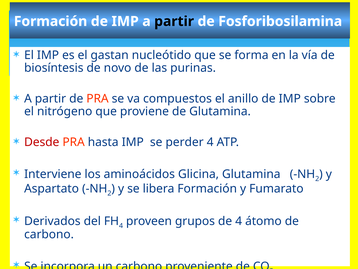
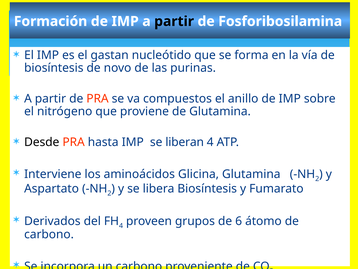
Desde colour: red -> black
perder: perder -> liberan
libera Formación: Formación -> Biosíntesis
de 4: 4 -> 6
